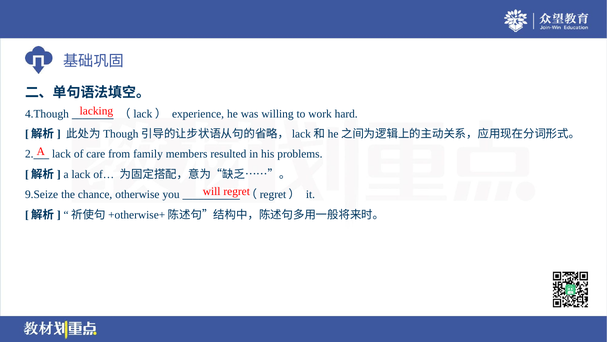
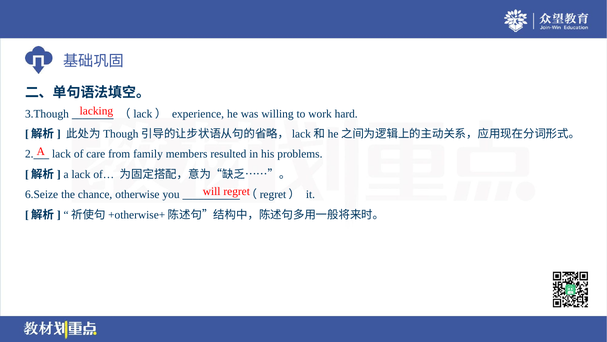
4.Though: 4.Though -> 3.Though
9.Seize: 9.Seize -> 6.Seize
